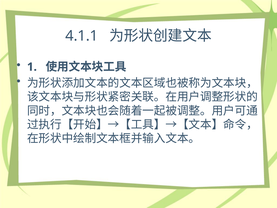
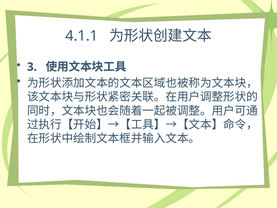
1: 1 -> 3
